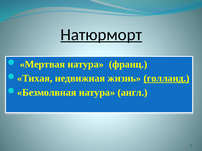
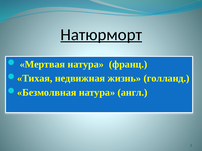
голланд underline: present -> none
